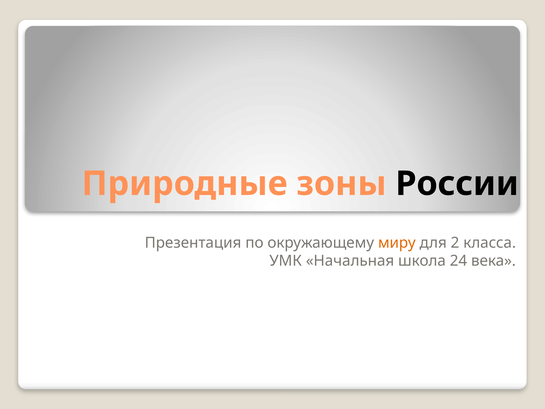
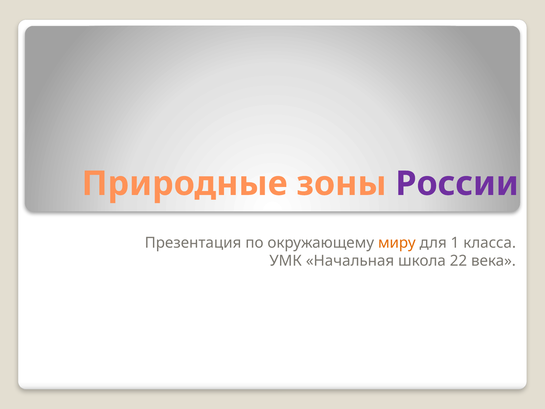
России colour: black -> purple
2: 2 -> 1
24: 24 -> 22
